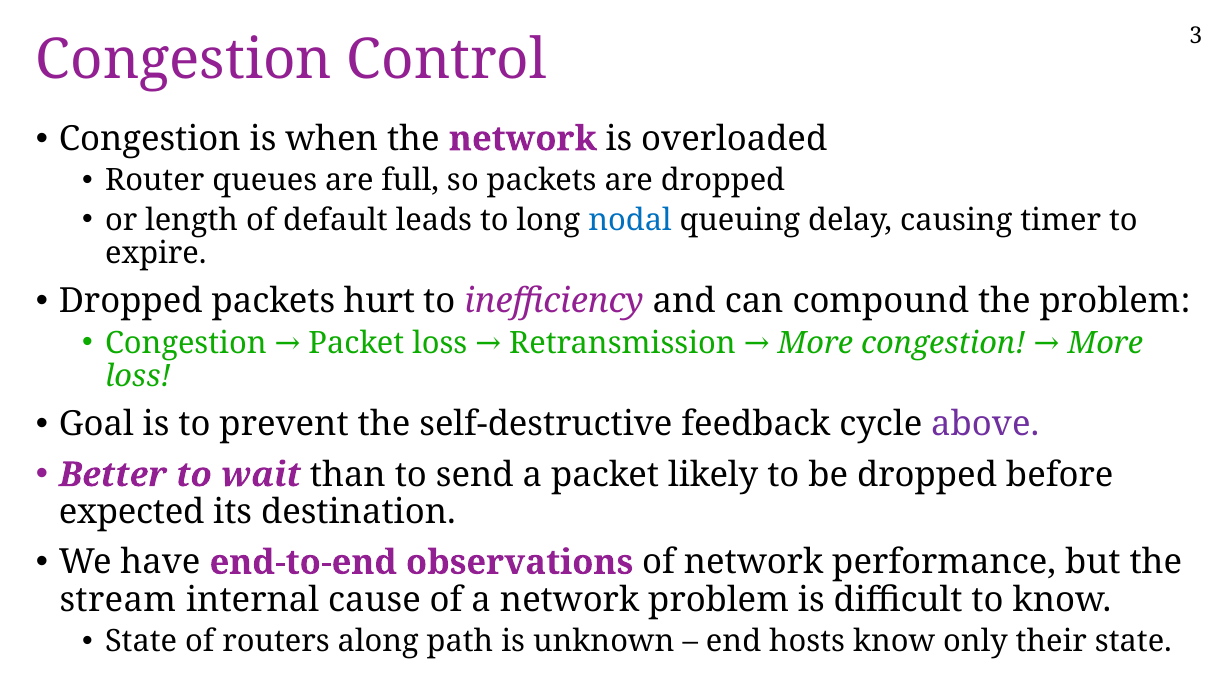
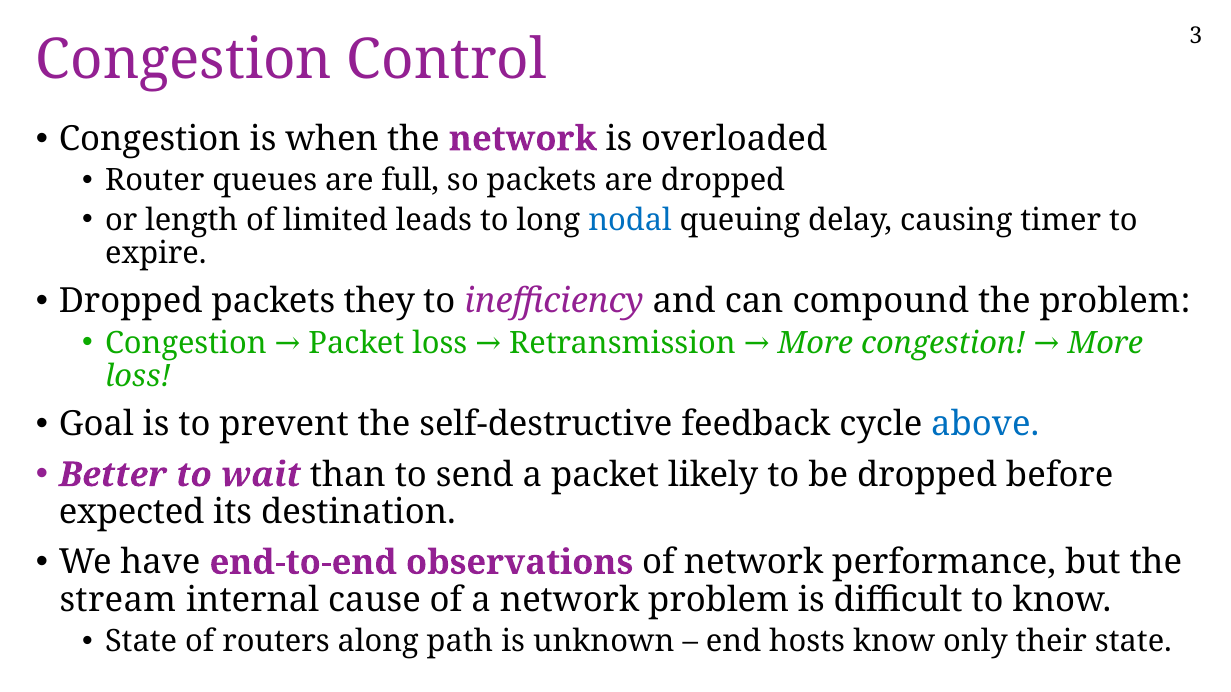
default: default -> limited
hurt: hurt -> they
above colour: purple -> blue
